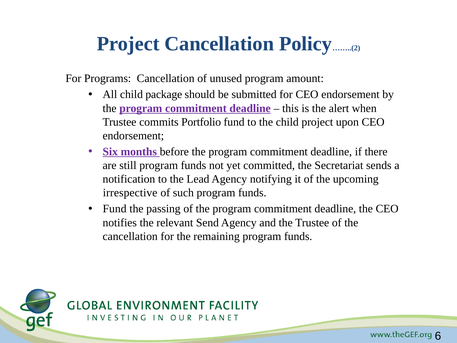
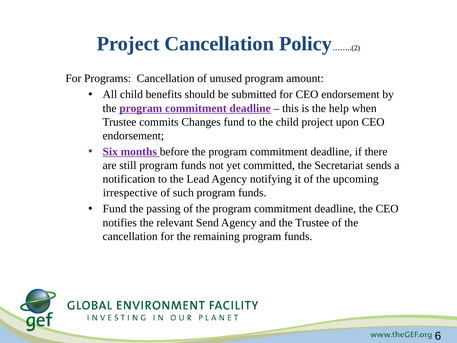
package: package -> benefits
alert: alert -> help
Portfolio: Portfolio -> Changes
